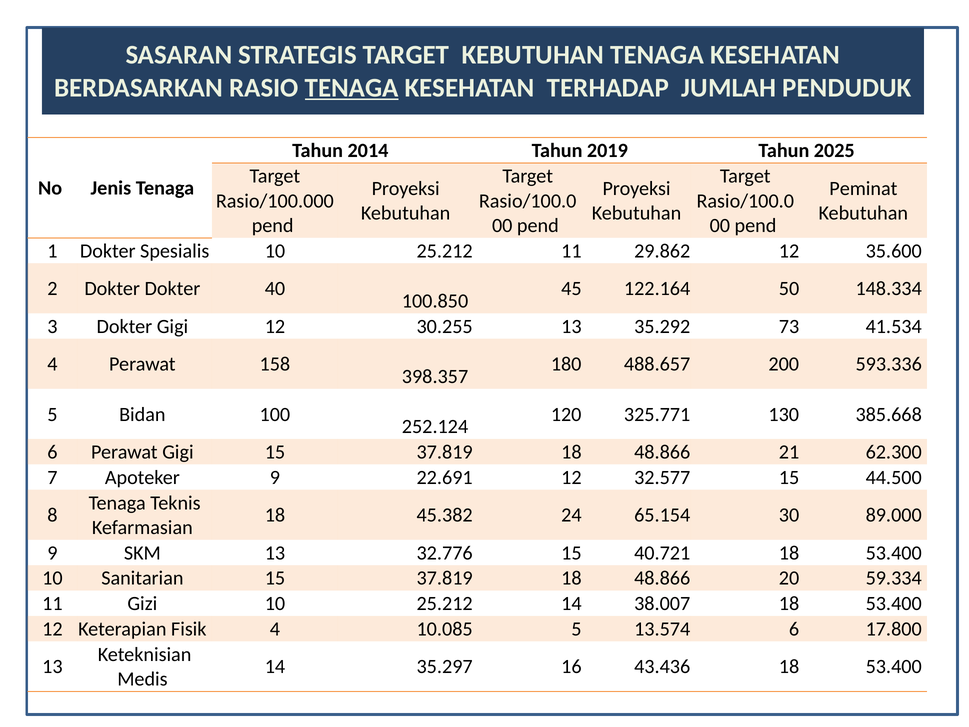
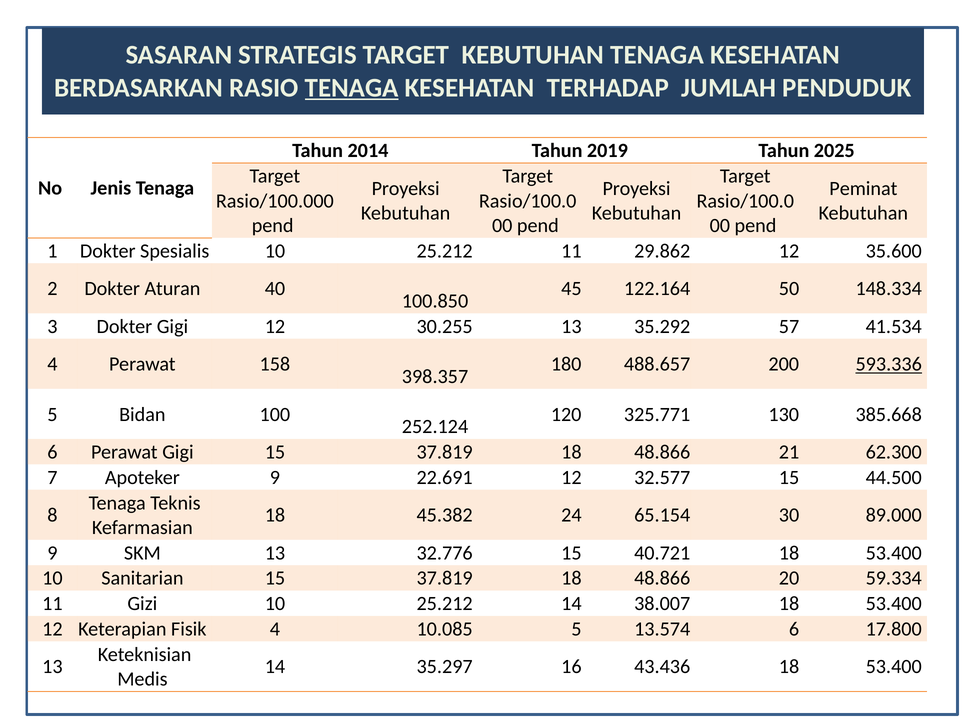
Dokter Dokter: Dokter -> Aturan
73: 73 -> 57
593.336 underline: none -> present
